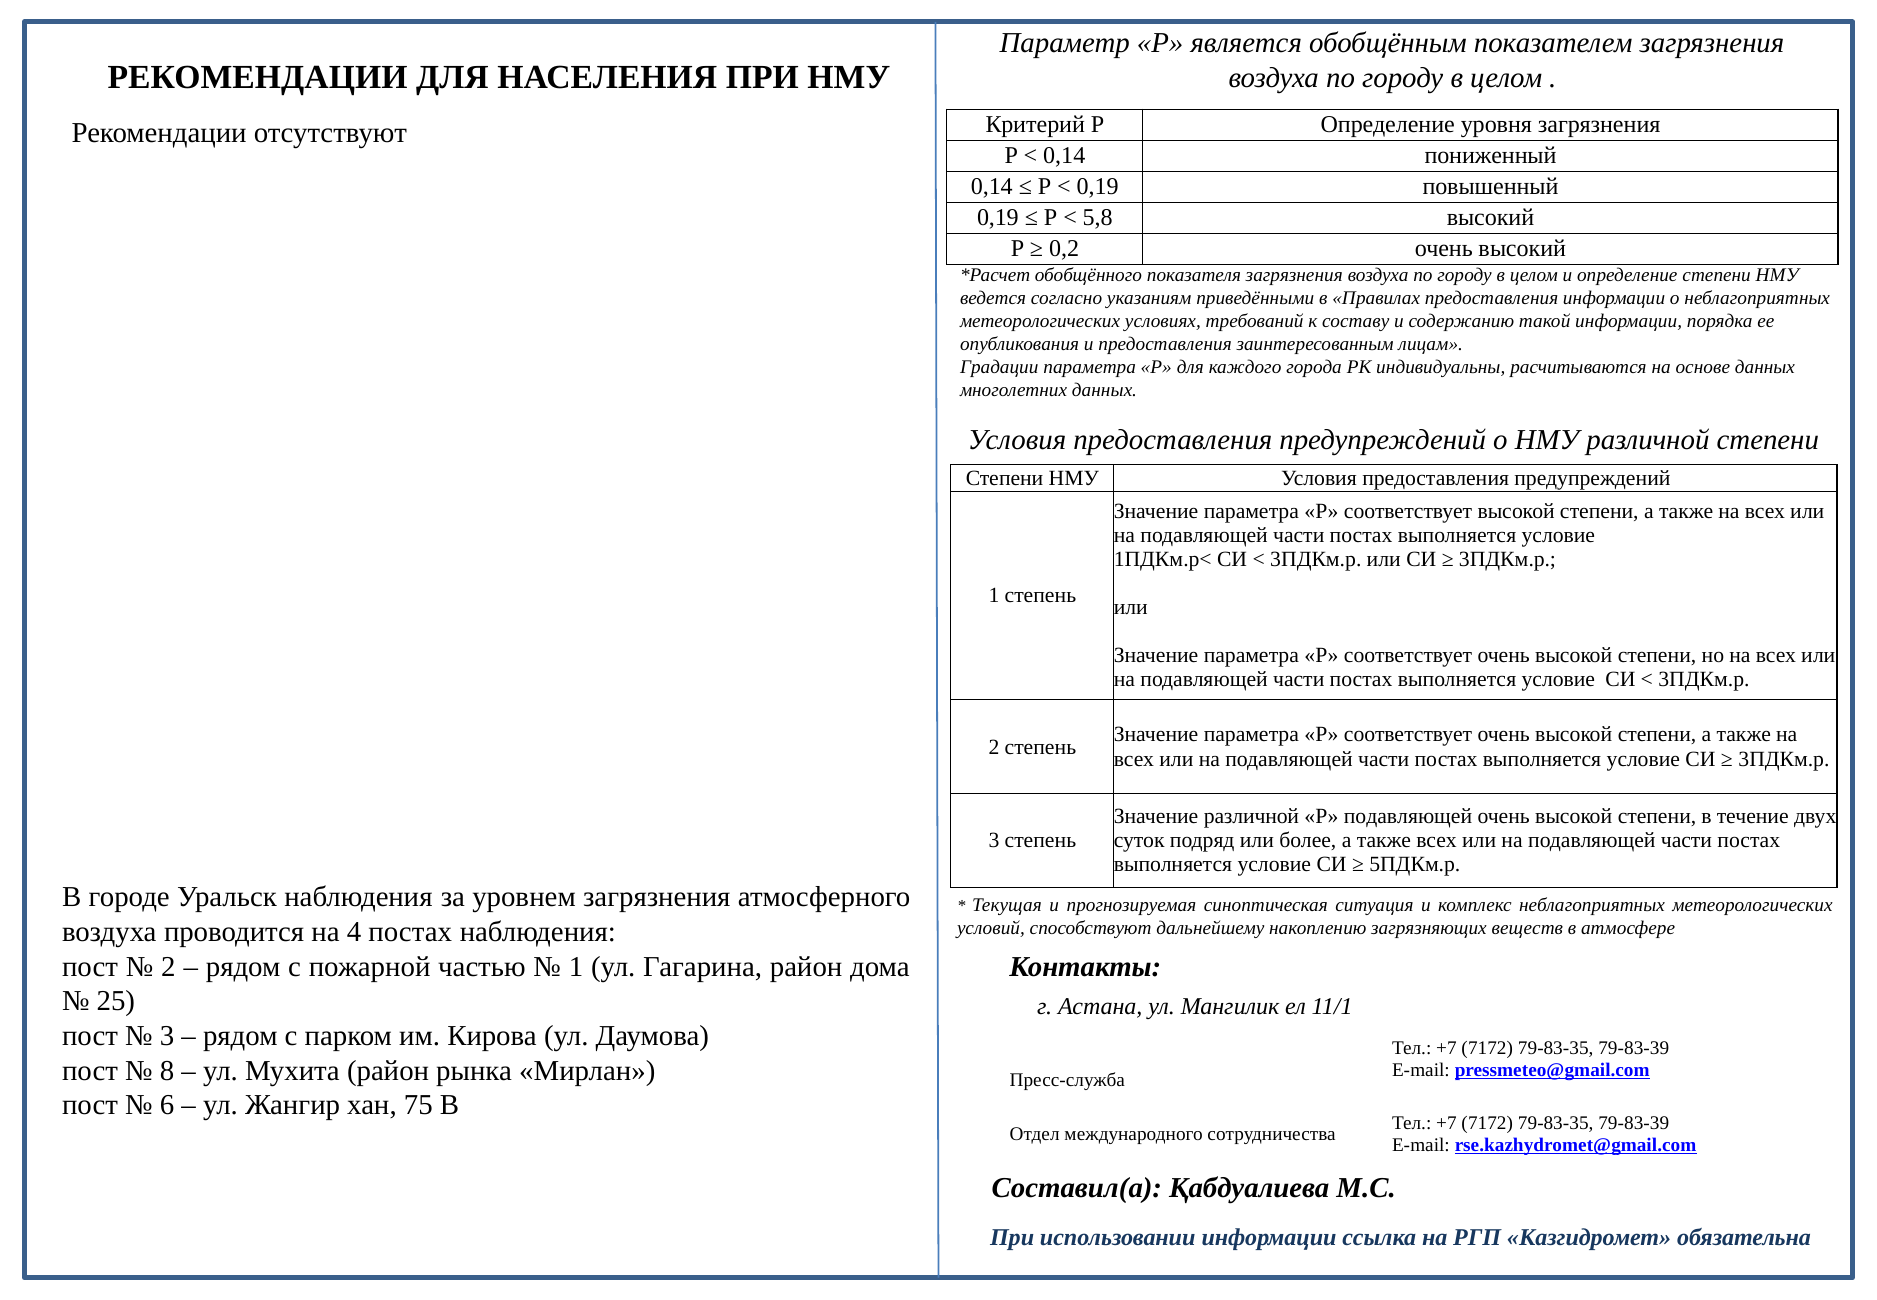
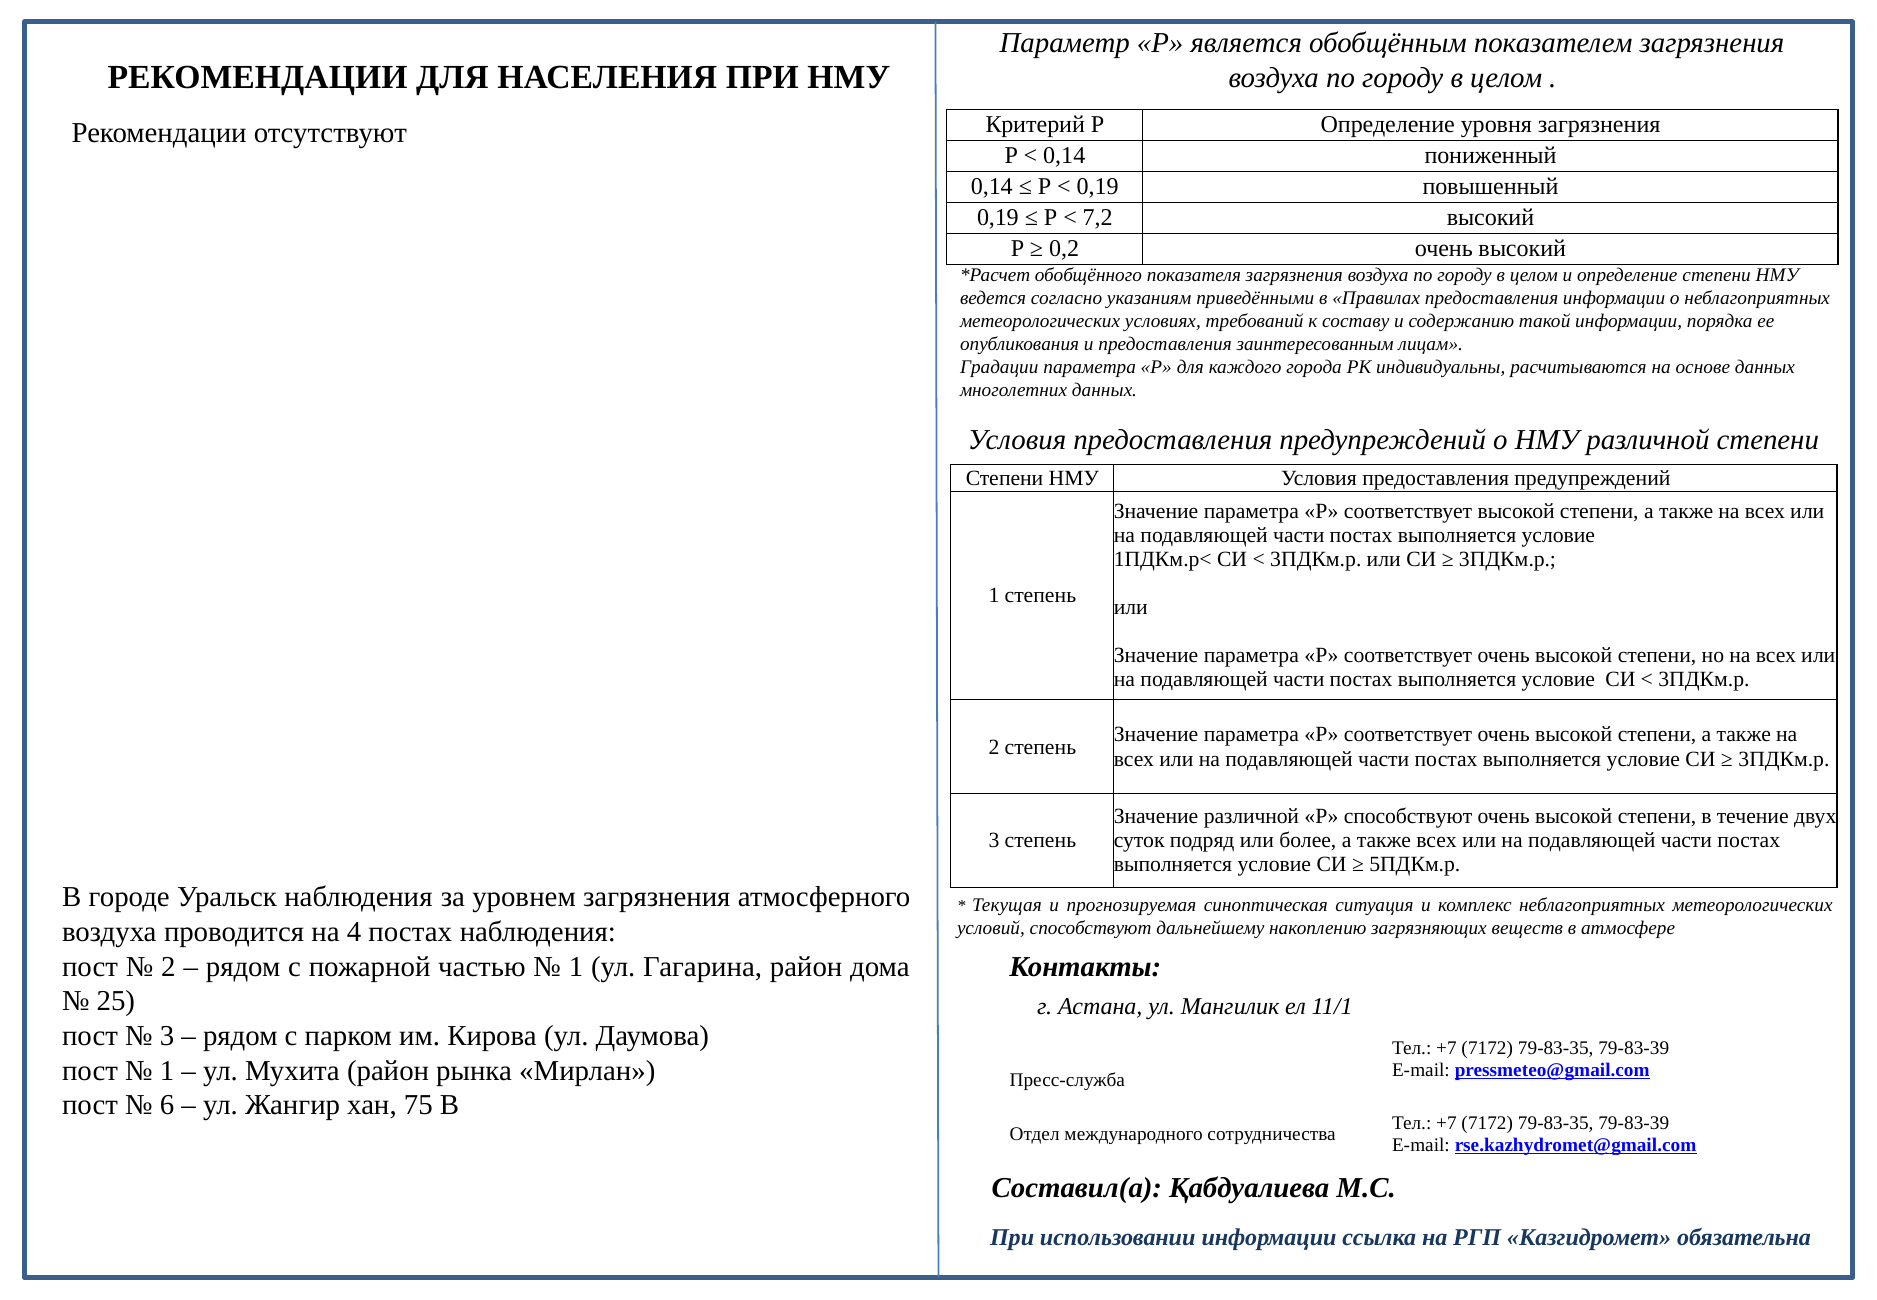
5,8: 5,8 -> 7,2
Р подавляющей: подавляющей -> способствуют
8 at (167, 1070): 8 -> 1
